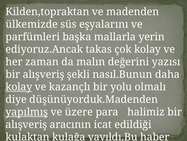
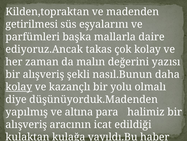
ülkemizde: ülkemizde -> getirilmesi
yerin: yerin -> daire
yapılmış underline: present -> none
üzere: üzere -> altına
